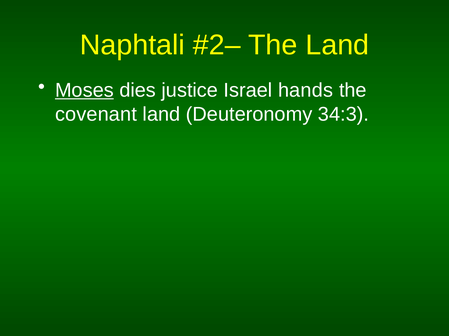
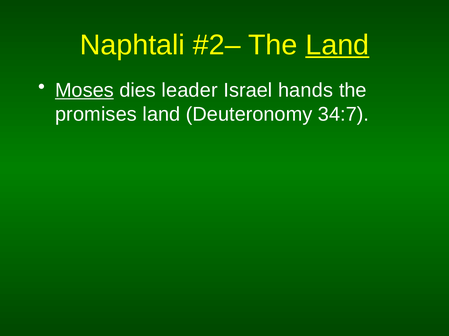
Land at (337, 45) underline: none -> present
justice: justice -> leader
covenant: covenant -> promises
34:3: 34:3 -> 34:7
